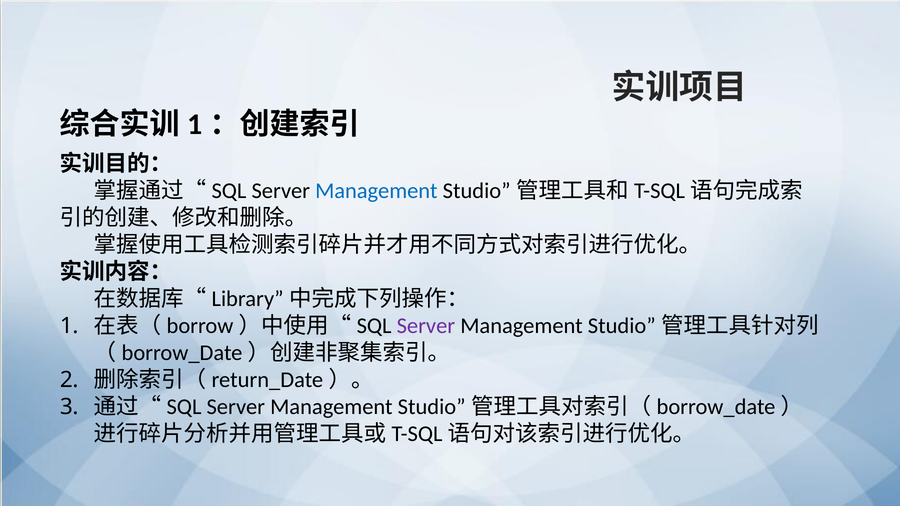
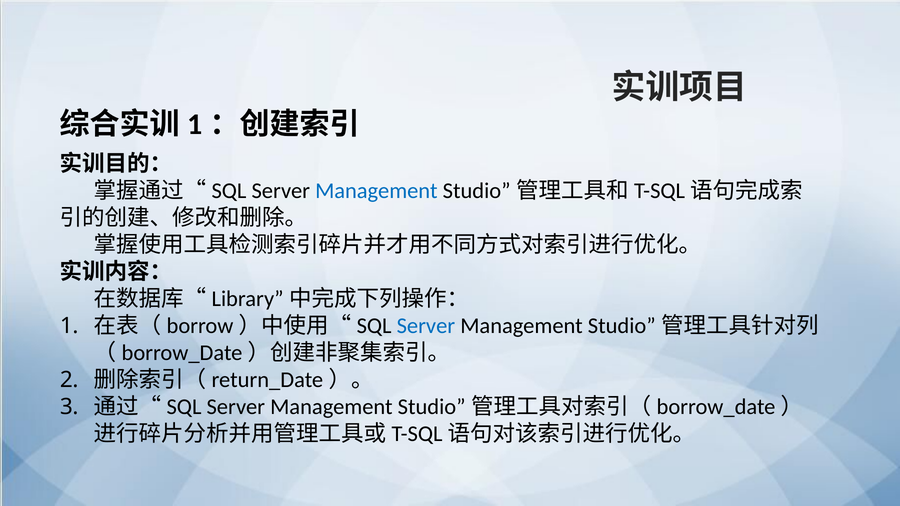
Server at (426, 326) colour: purple -> blue
